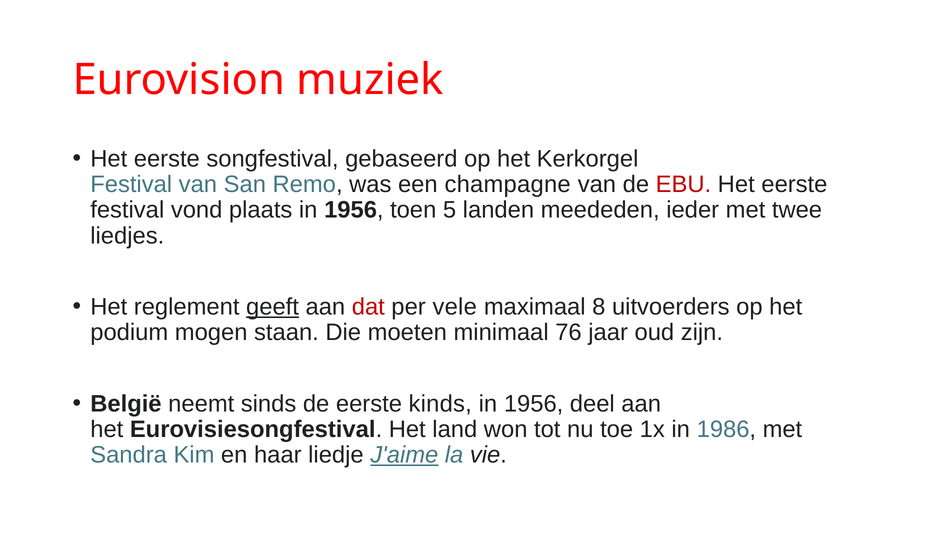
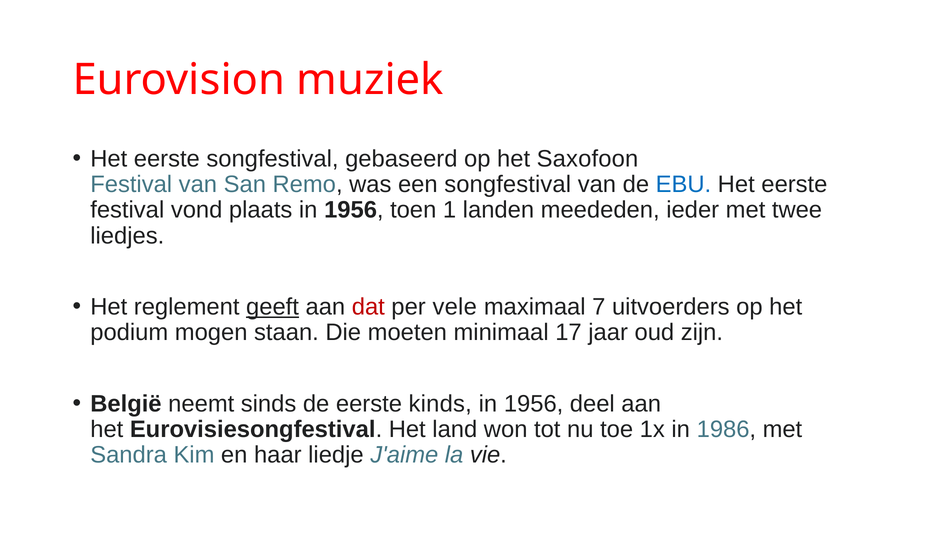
Kerkorgel: Kerkorgel -> Saxofoon
een champagne: champagne -> songfestival
EBU colour: red -> blue
5: 5 -> 1
8: 8 -> 7
76: 76 -> 17
J'aime underline: present -> none
